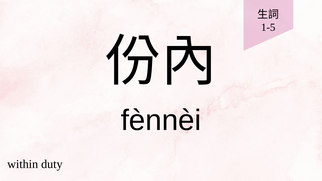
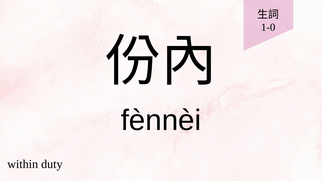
1-5: 1-5 -> 1-0
